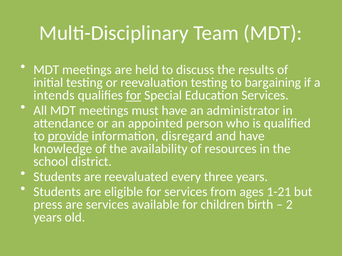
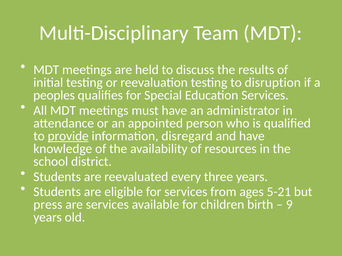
bargaining: bargaining -> disruption
intends: intends -> peoples
for at (134, 96) underline: present -> none
1-21: 1-21 -> 5-21
2: 2 -> 9
